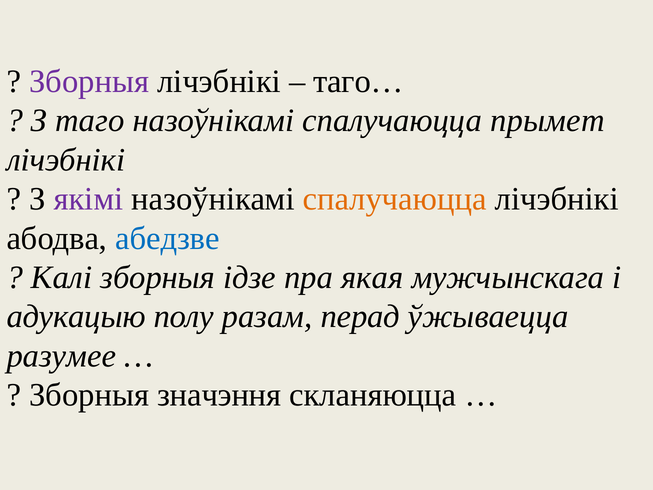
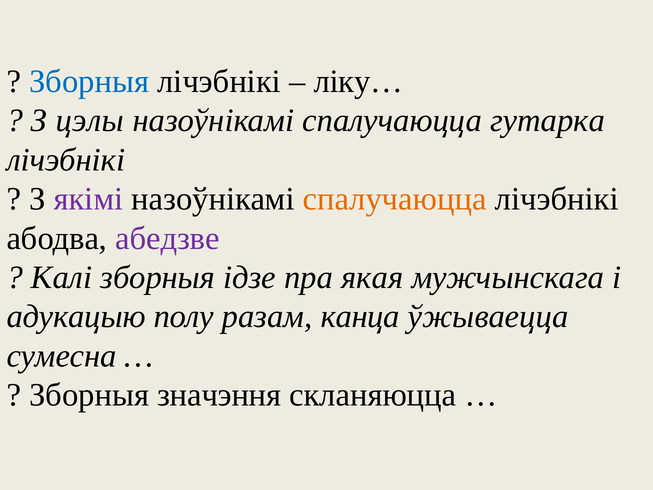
Зборныя at (89, 81) colour: purple -> blue
таго…: таго… -> ліку…
таго: таго -> цэлы
прымет: прымет -> гутарка
абедзве colour: blue -> purple
перад: перад -> канца
разумее: разумее -> сумесна
